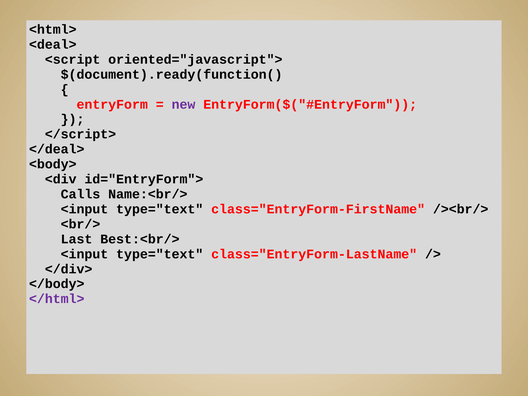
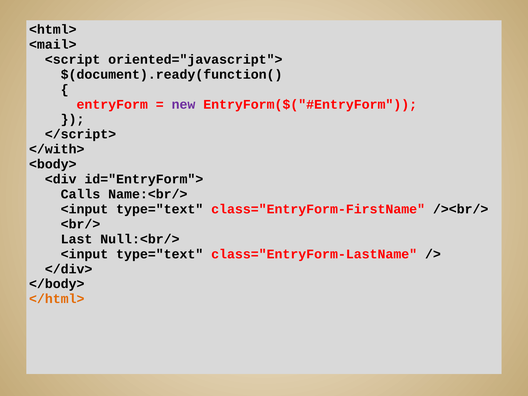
<deal>: <deal> -> <mail>
</deal>: </deal> -> </with>
Best:<br/>: Best:<br/> -> Null:<br/>
</html> colour: purple -> orange
